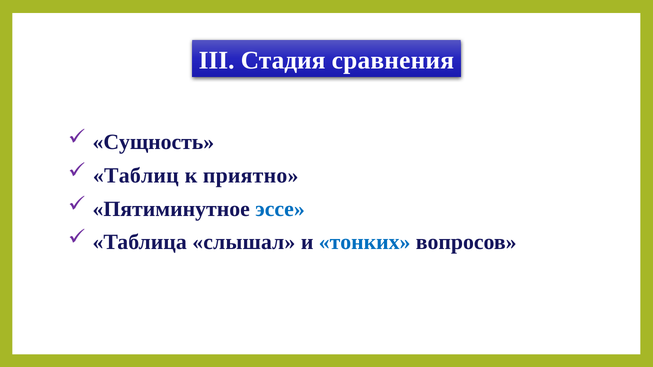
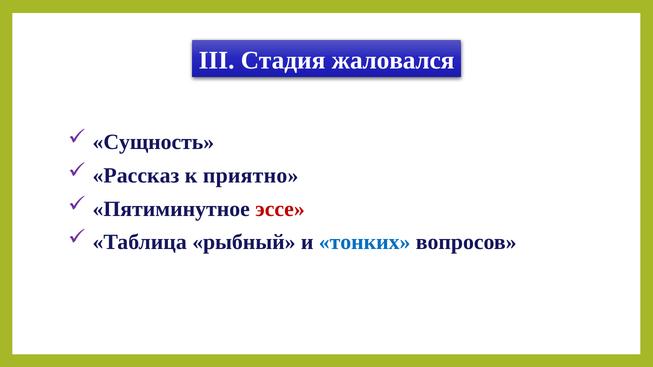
сравнения: сравнения -> жаловался
Таблиц: Таблиц -> Рассказ
эссе colour: blue -> red
слышал: слышал -> рыбный
